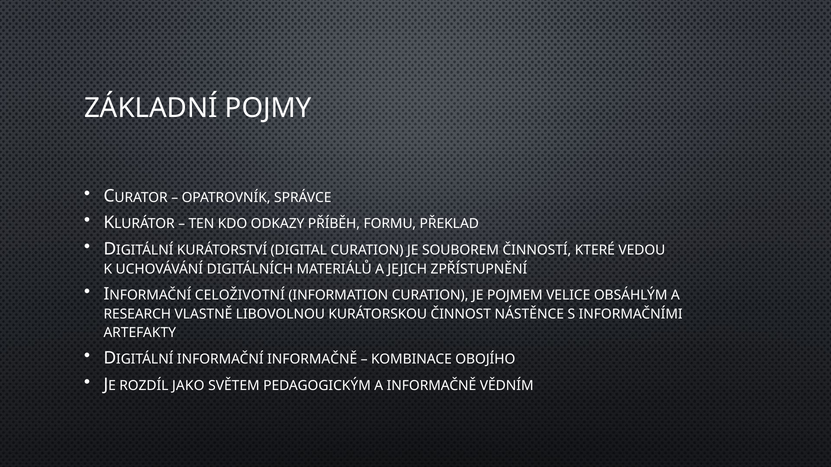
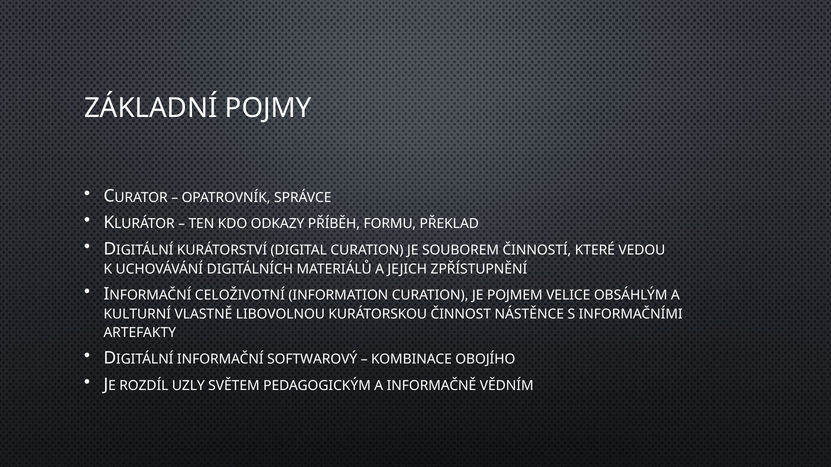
RESEARCH: RESEARCH -> KULTURNÍ
INFORMAČNÍ INFORMAČNĚ: INFORMAČNĚ -> SOFTWAROVÝ
JAKO: JAKO -> UZLY
